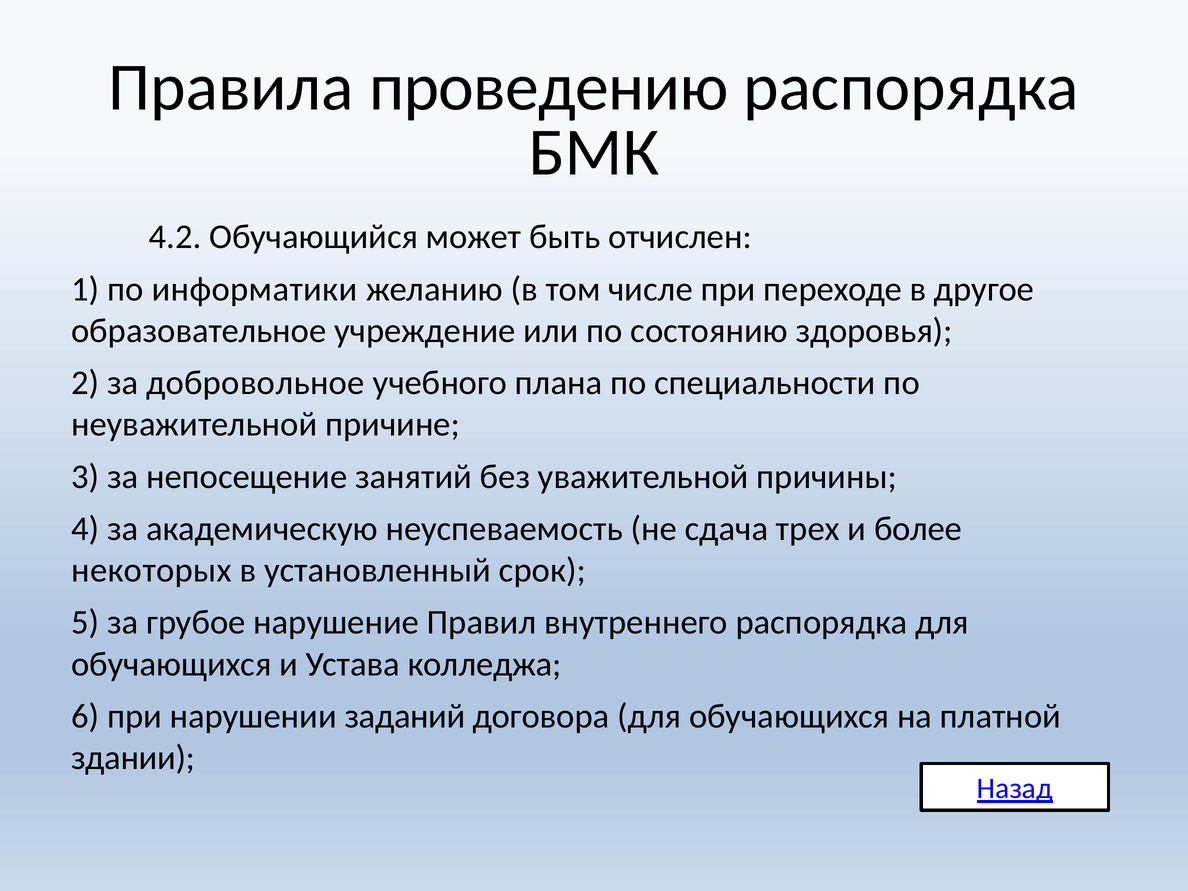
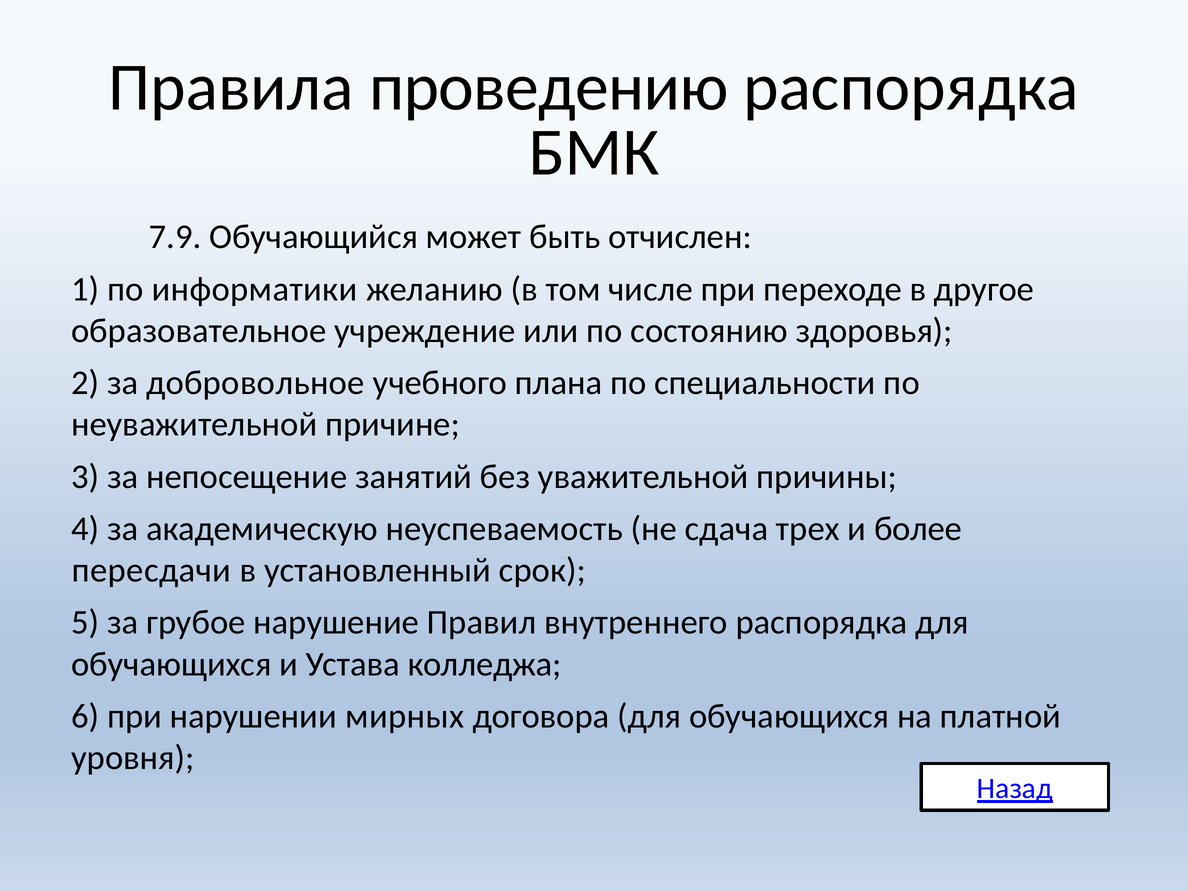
4.2: 4.2 -> 7.9
некоторых: некоторых -> пересдачи
заданий: заданий -> мирных
здании: здании -> уровня
